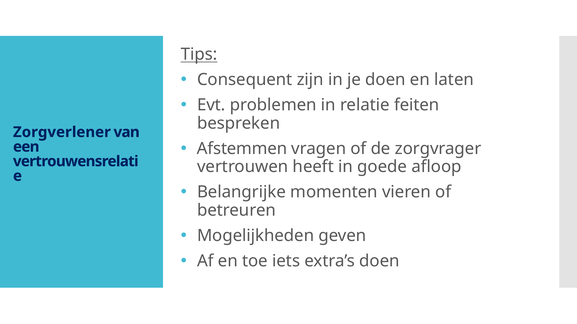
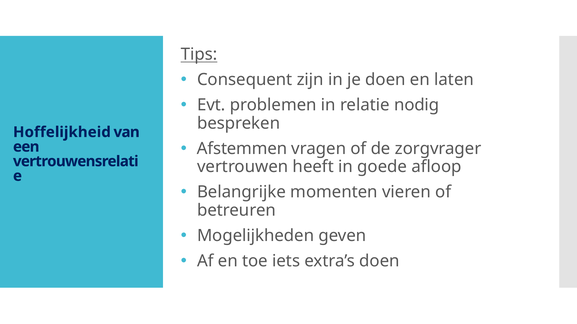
feiten: feiten -> nodig
Zorgverlener: Zorgverlener -> Hoffelijkheid
